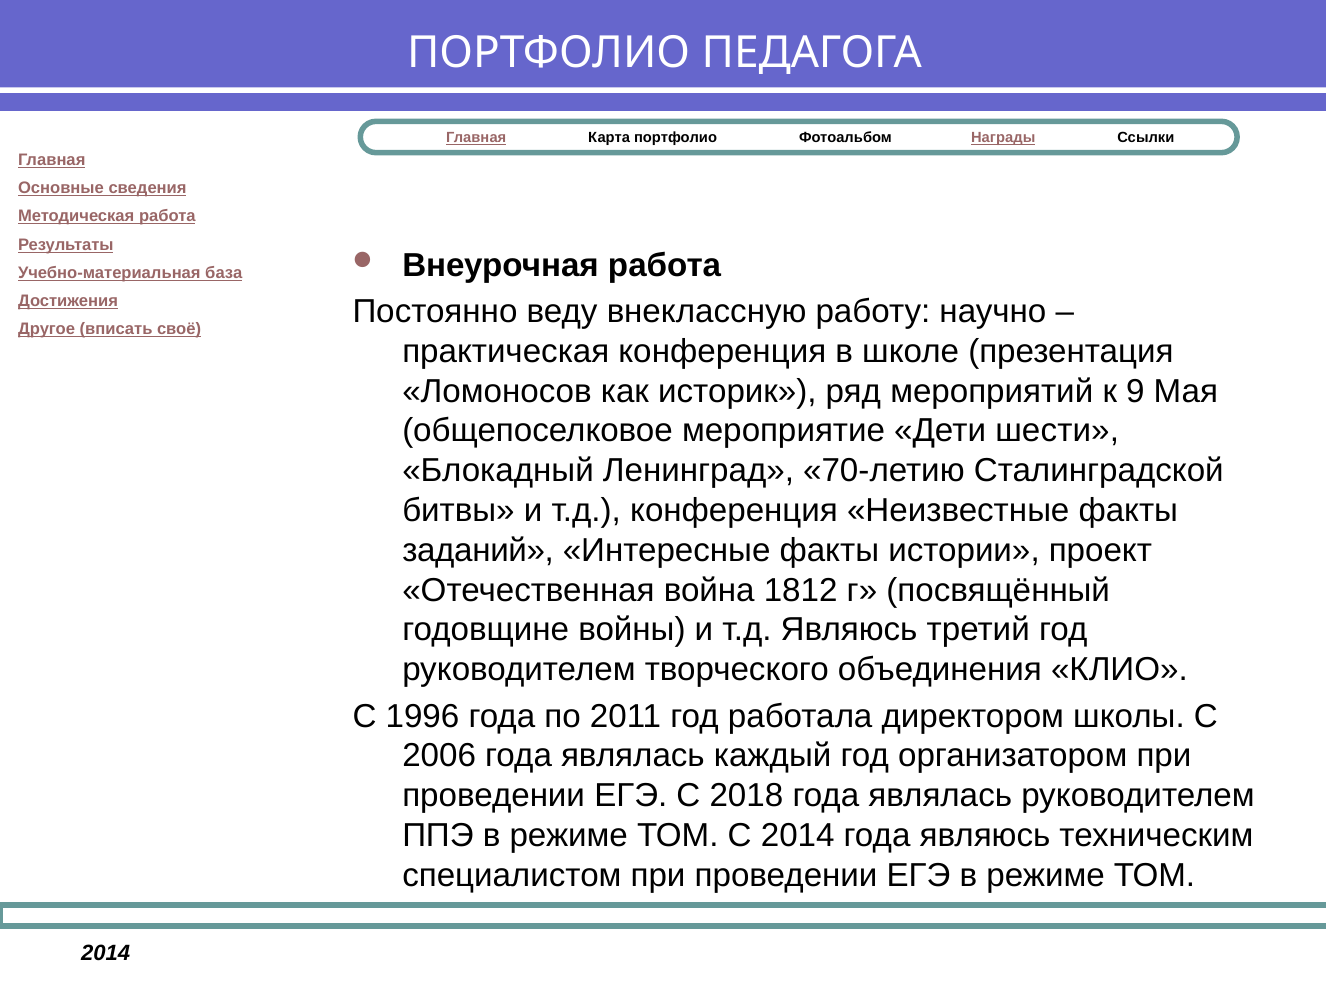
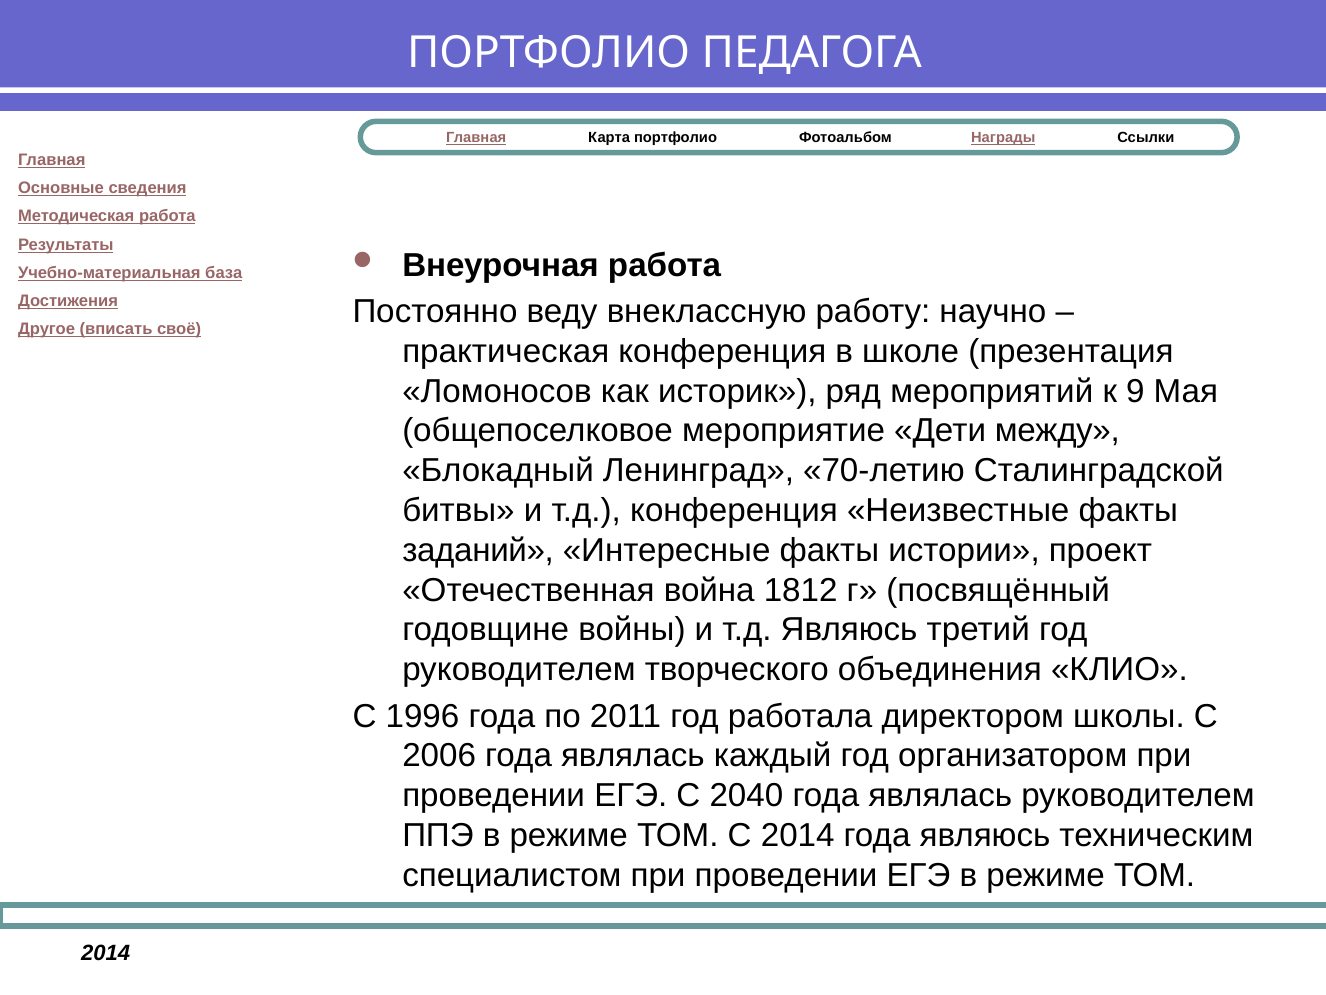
шести: шести -> между
2018: 2018 -> 2040
